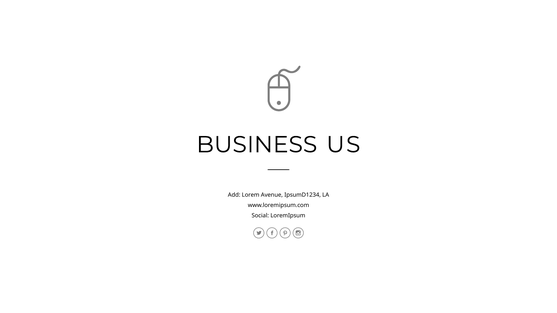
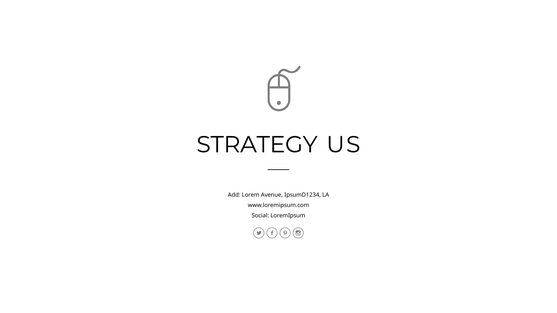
BUSINESS: BUSINESS -> STRATEGY
